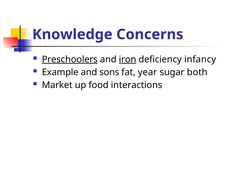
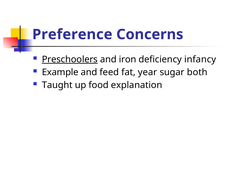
Knowledge: Knowledge -> Preference
iron underline: present -> none
sons: sons -> feed
Market: Market -> Taught
interactions: interactions -> explanation
